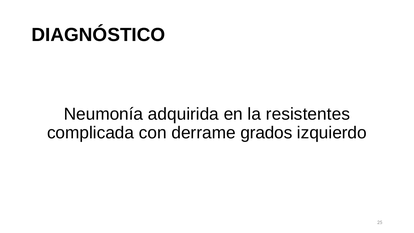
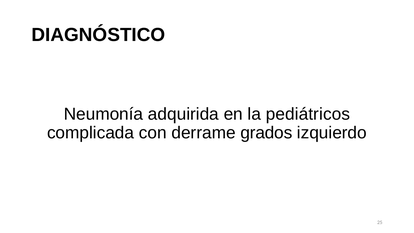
resistentes: resistentes -> pediátricos
